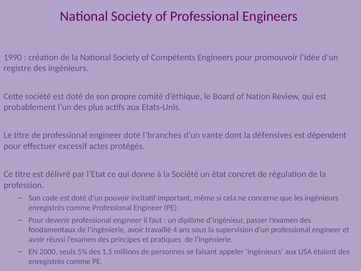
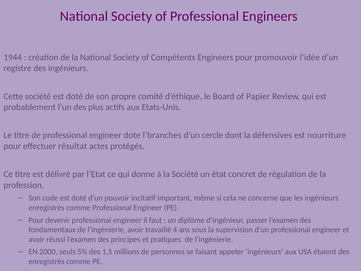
1990: 1990 -> 1944
Nation: Nation -> Papier
vante: vante -> cercle
dépendent: dépendent -> nourriture
excessif: excessif -> résultat
